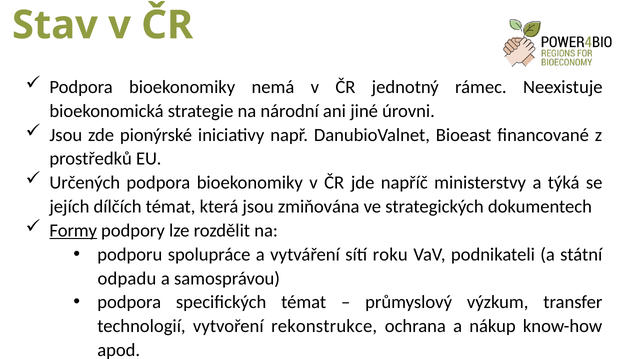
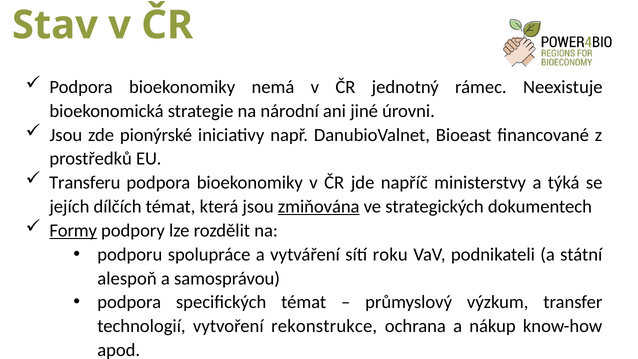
Určených: Určených -> Transferu
zmiňována underline: none -> present
odpadu: odpadu -> alespoň
